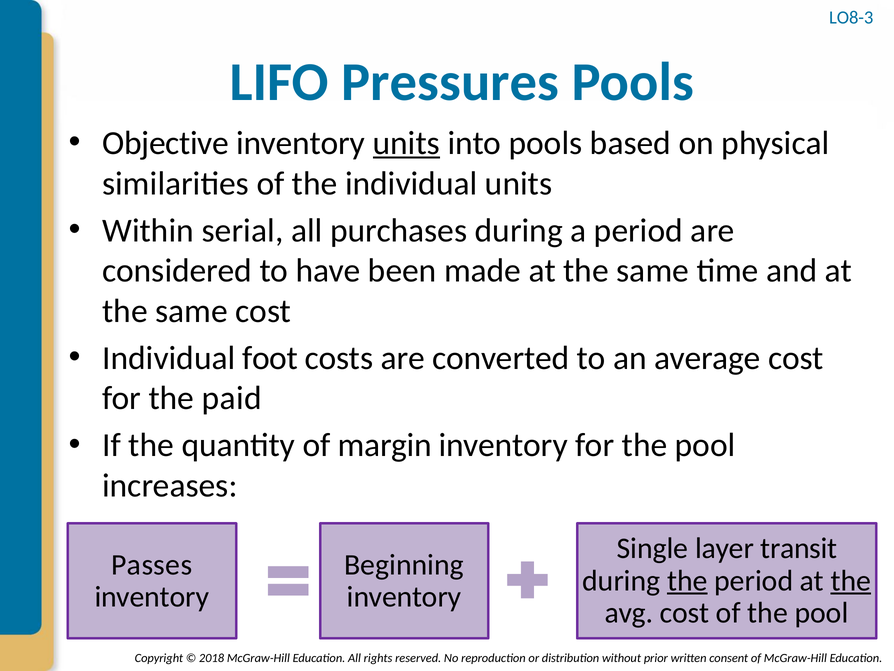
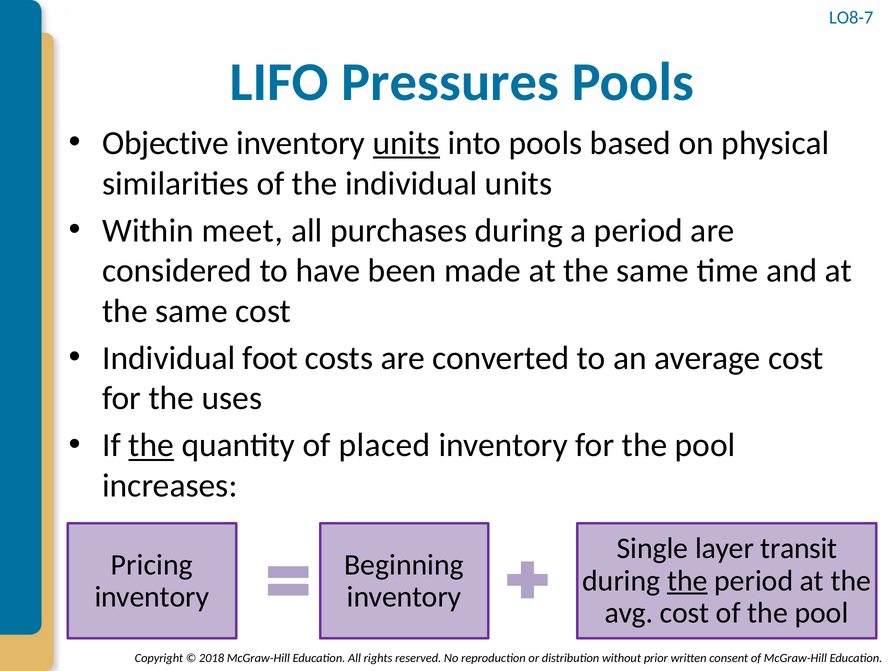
LO8-3: LO8-3 -> LO8-7
serial: serial -> meet
paid: paid -> uses
the at (151, 445) underline: none -> present
margin: margin -> placed
Passes: Passes -> Pricing
the at (851, 580) underline: present -> none
